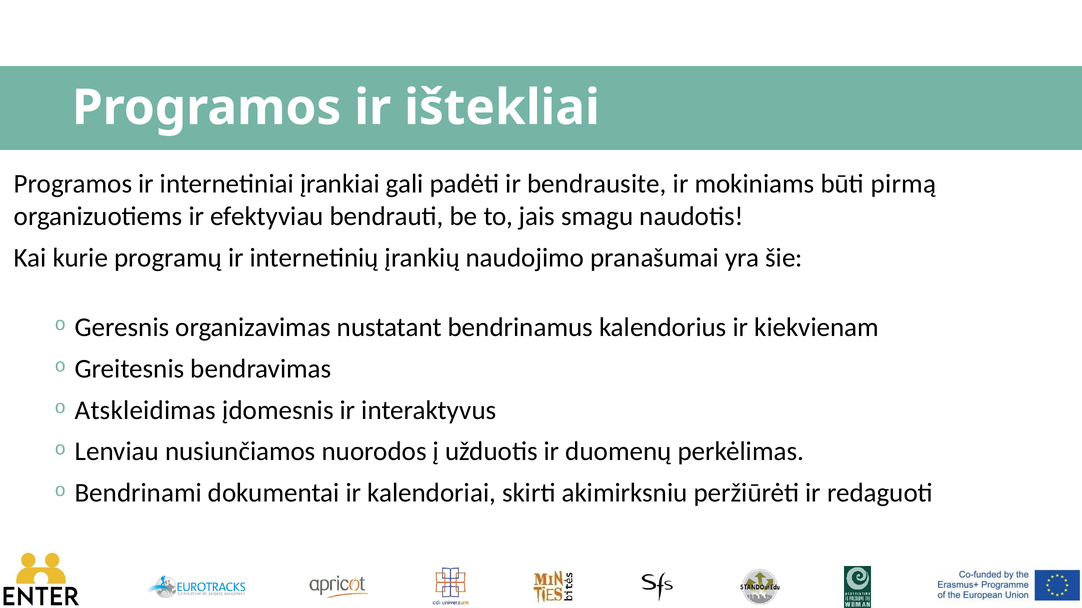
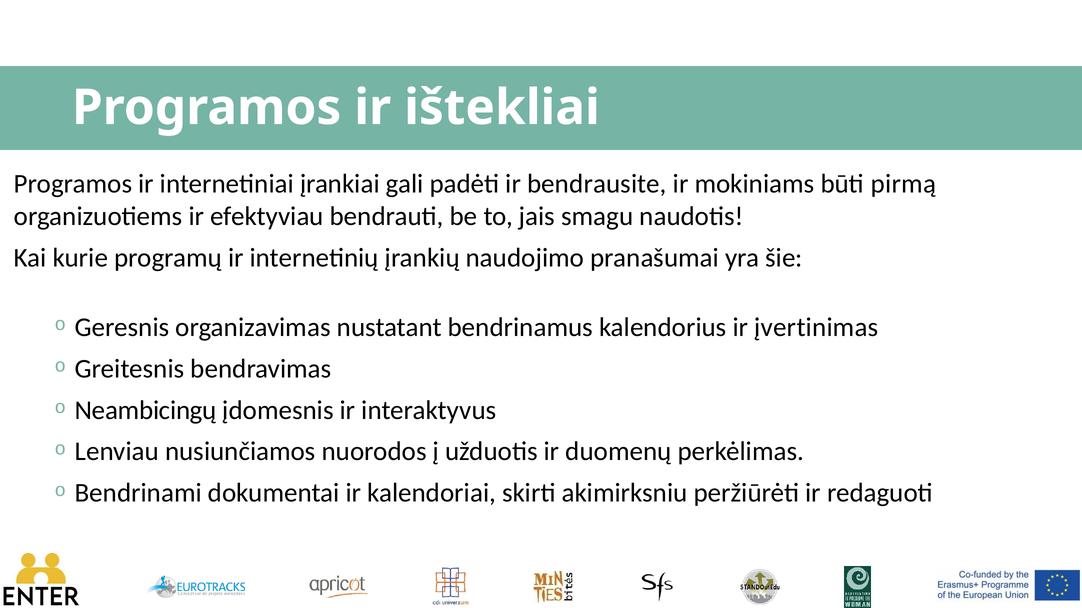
kiekvienam: kiekvienam -> įvertinimas
Atskleidimas: Atskleidimas -> Neambicingų
